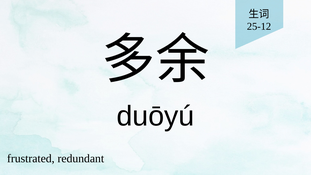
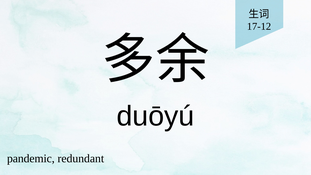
25-12: 25-12 -> 17-12
frustrated: frustrated -> pandemic
